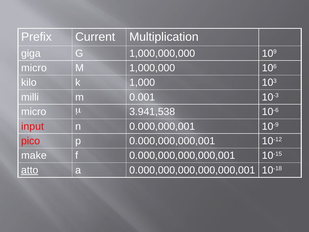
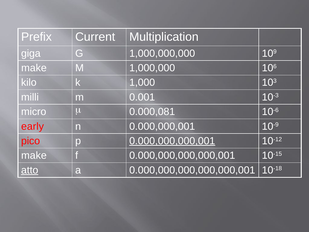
micro at (34, 68): micro -> make
3.941,538: 3.941,538 -> 0.000,081
input: input -> early
0.000,000,000,001 underline: none -> present
